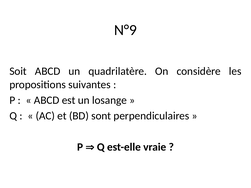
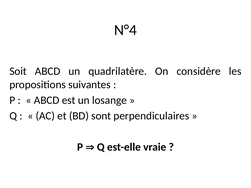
N°9: N°9 -> N°4
